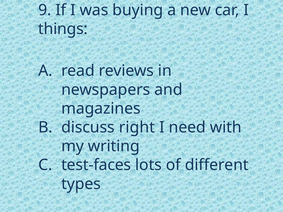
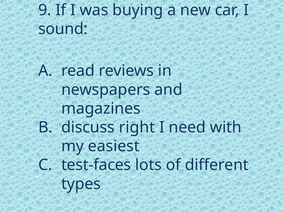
things: things -> sound
writing: writing -> easiest
